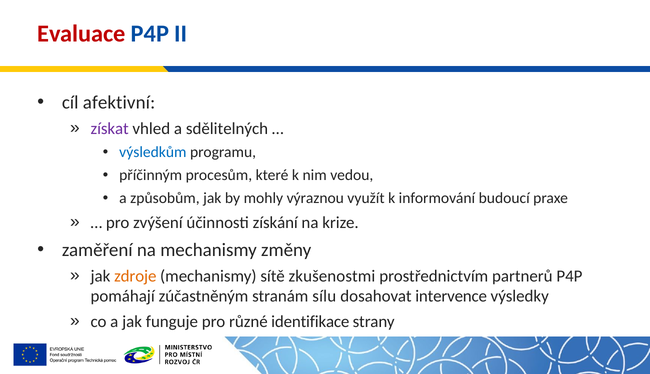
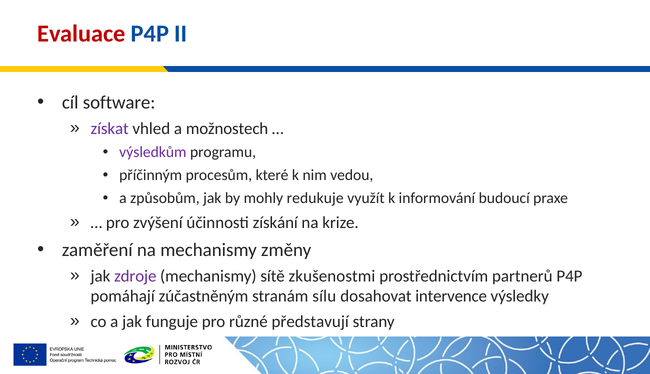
afektivní: afektivní -> software
sdělitelných: sdělitelných -> možnostech
výsledkům colour: blue -> purple
výraznou: výraznou -> redukuje
zdroje colour: orange -> purple
identifikace: identifikace -> představují
